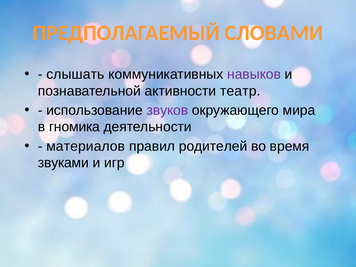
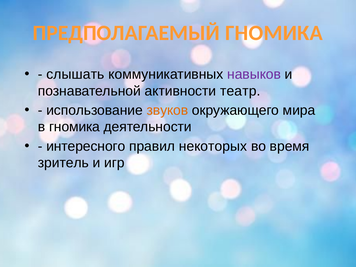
ПРЕДПОЛАГАЕМЫЙ СЛОВАМИ: СЛОВАМИ -> ГНОМИКА
звуков colour: purple -> orange
материалов: материалов -> интересного
родителей: родителей -> некоторых
звуками: звуками -> зритель
